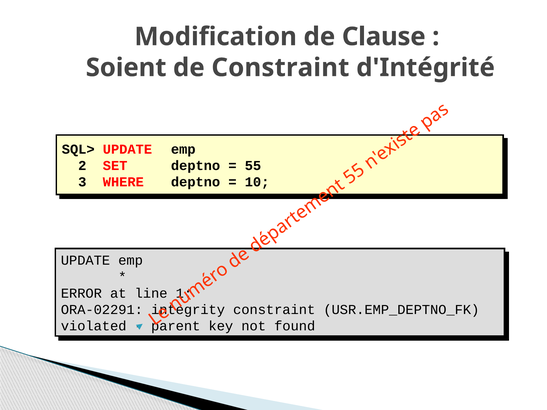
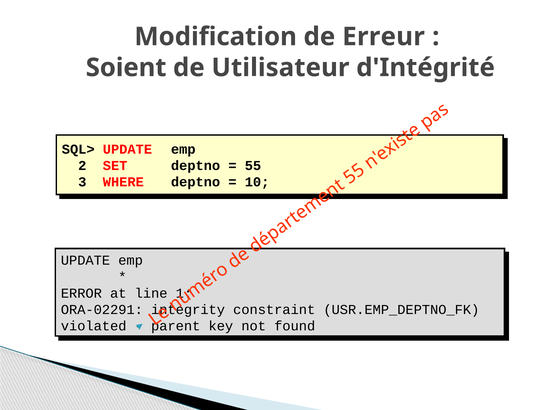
Clause: Clause -> Erreur
de Constraint: Constraint -> Utilisateur
